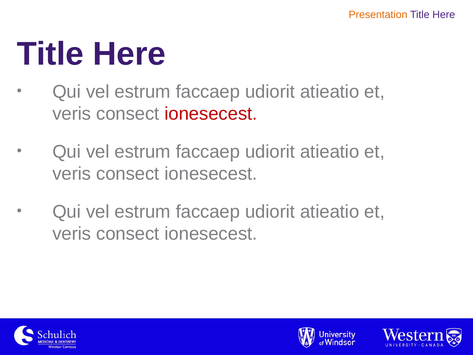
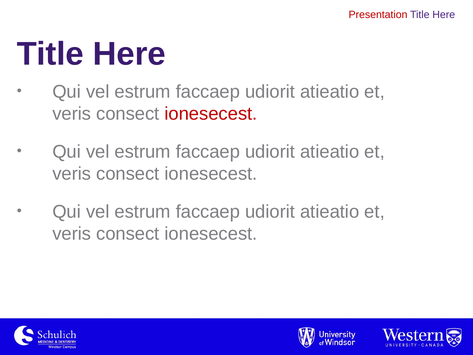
Presentation colour: orange -> red
